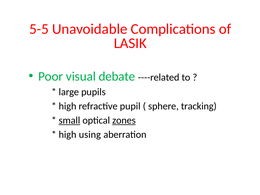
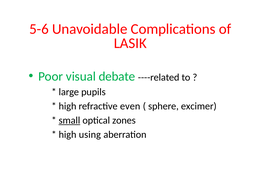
5-5: 5-5 -> 5-6
pupil: pupil -> even
tracking: tracking -> excimer
zones underline: present -> none
